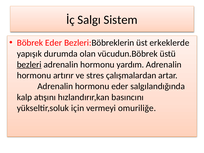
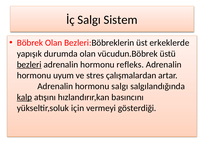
Böbrek Eder: Eder -> Olan
yardım: yardım -> refleks
artırır: artırır -> uyum
hormonu eder: eder -> salgı
kalp underline: none -> present
omuriliğe: omuriliğe -> gösterdiği
